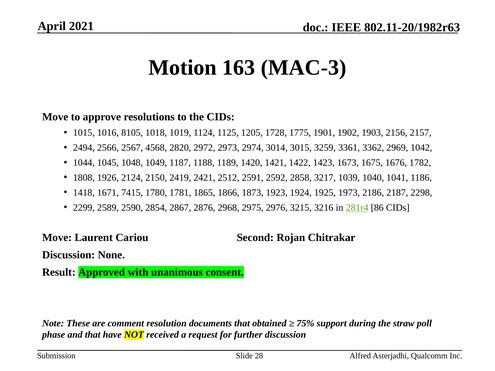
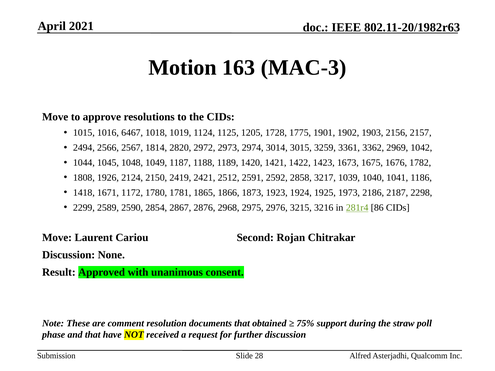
8105: 8105 -> 6467
4568: 4568 -> 1814
7415: 7415 -> 1172
